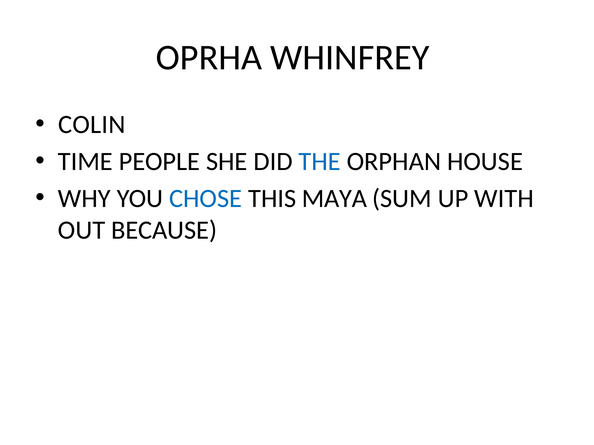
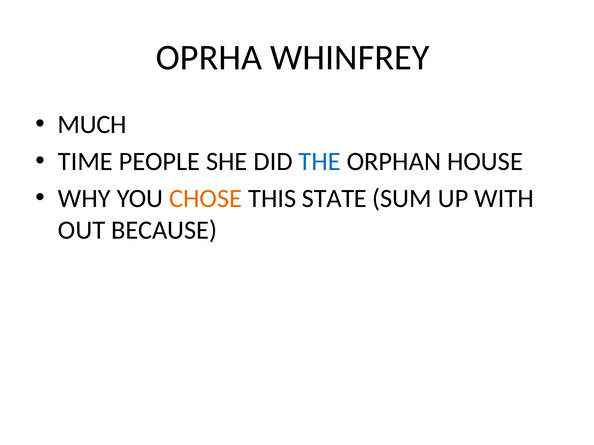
COLIN: COLIN -> MUCH
CHOSE colour: blue -> orange
MAYA: MAYA -> STATE
